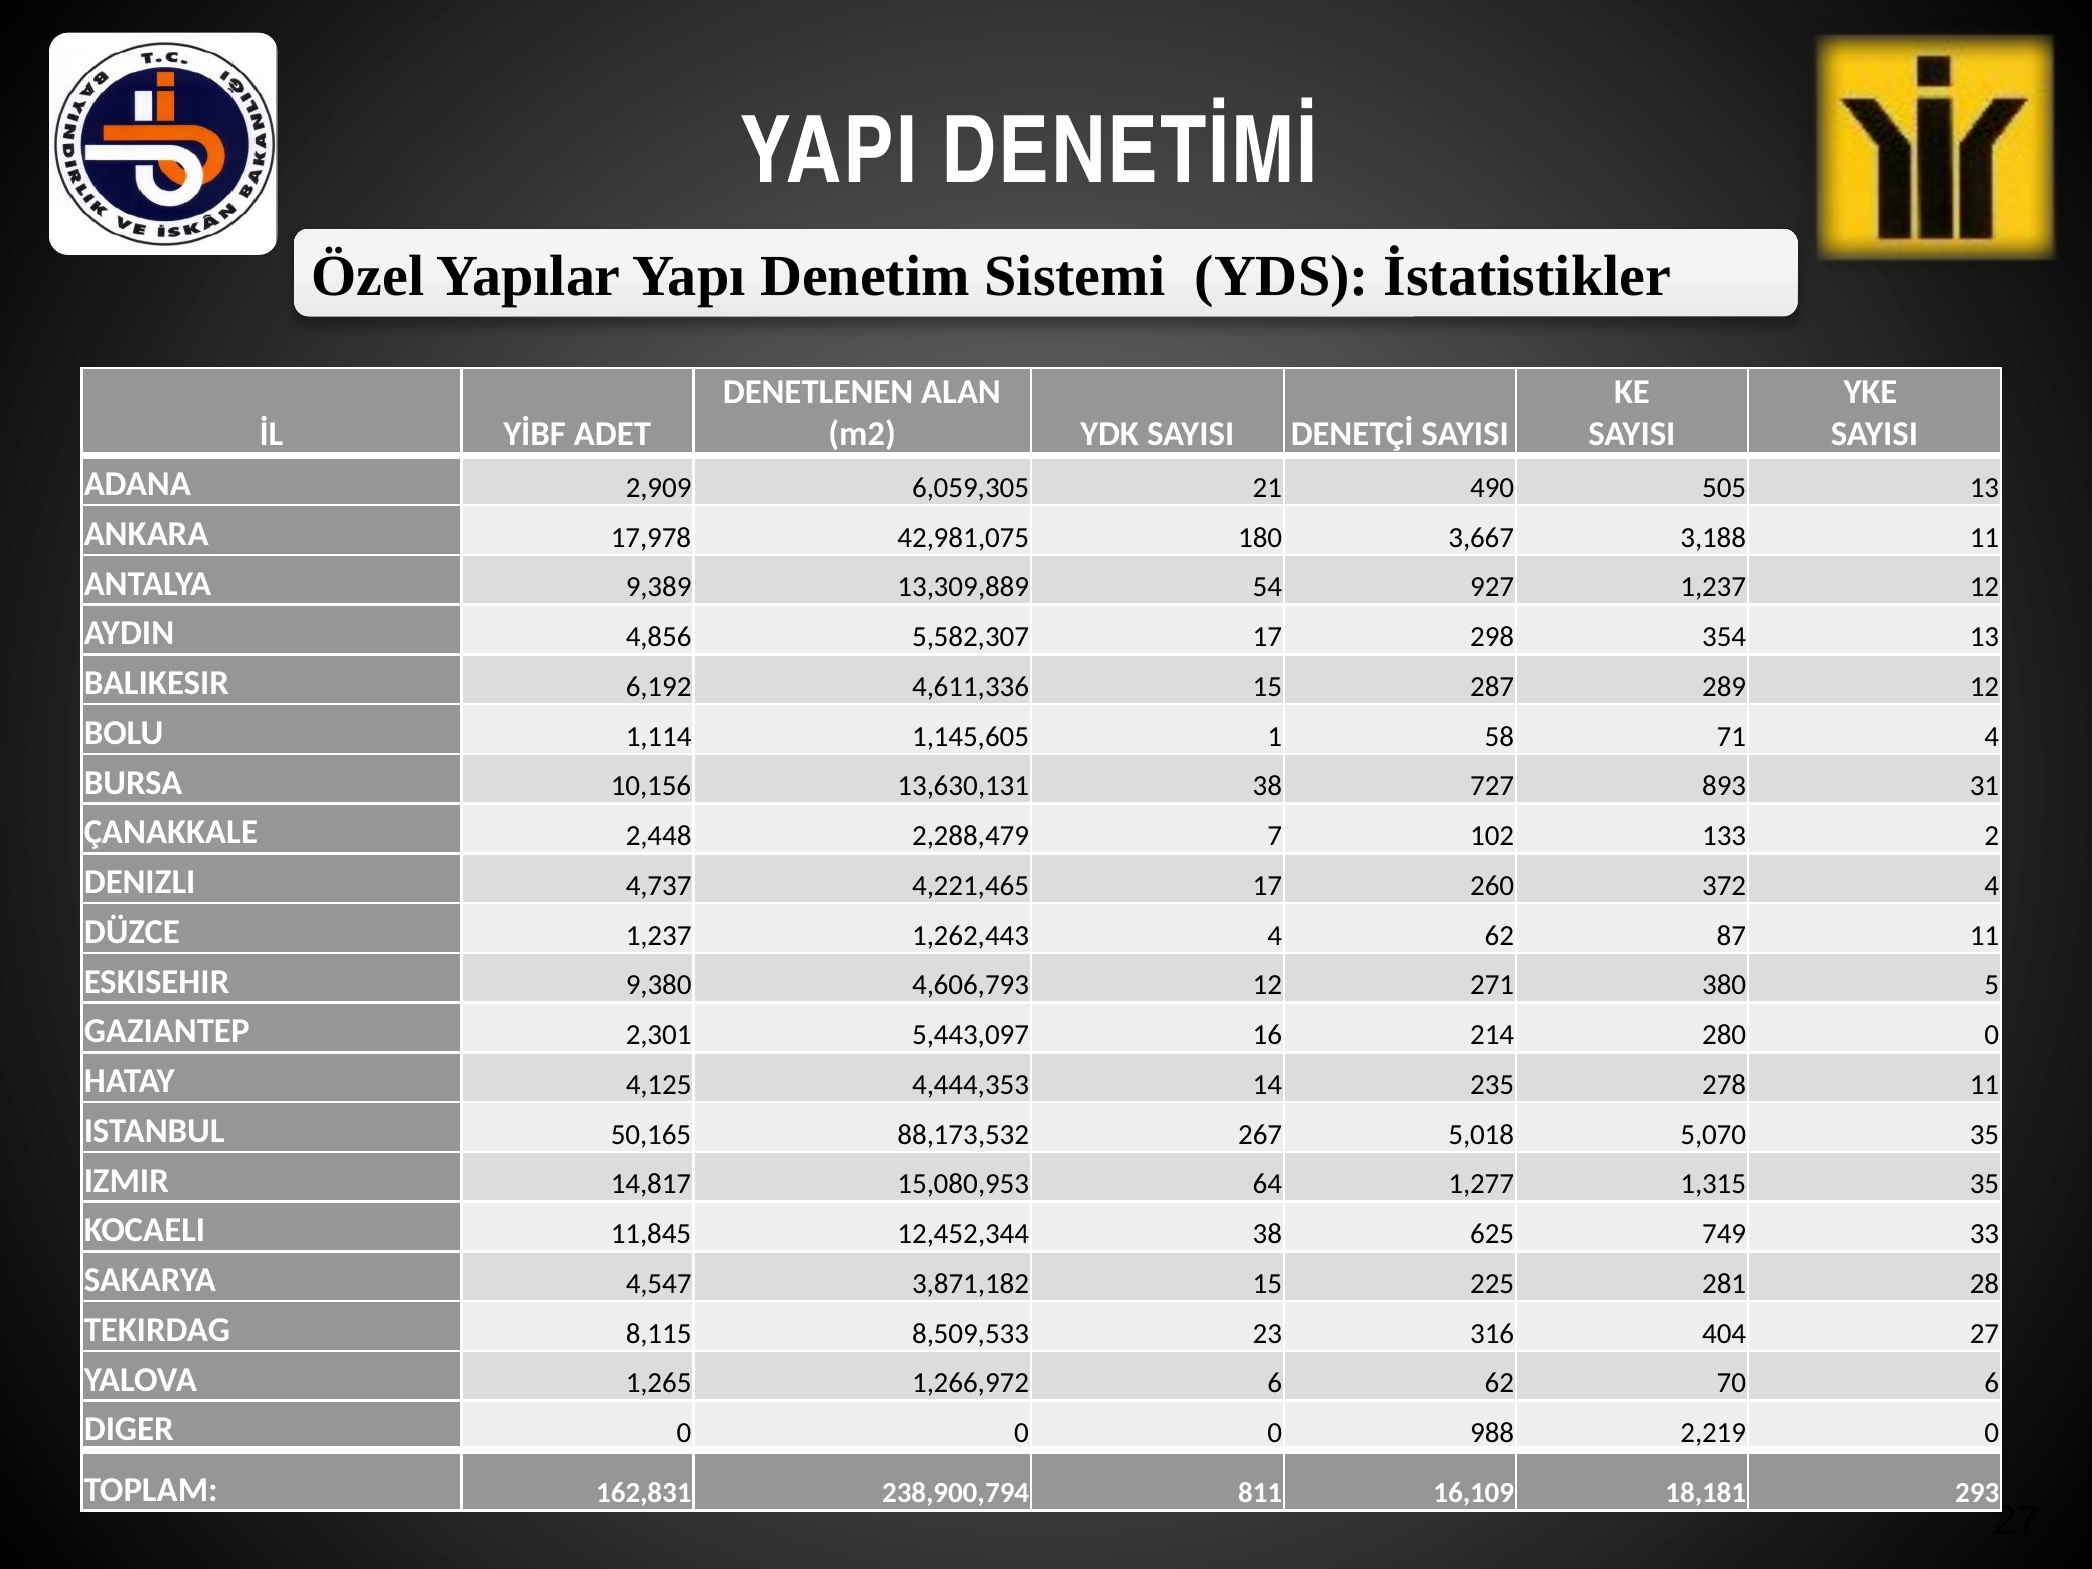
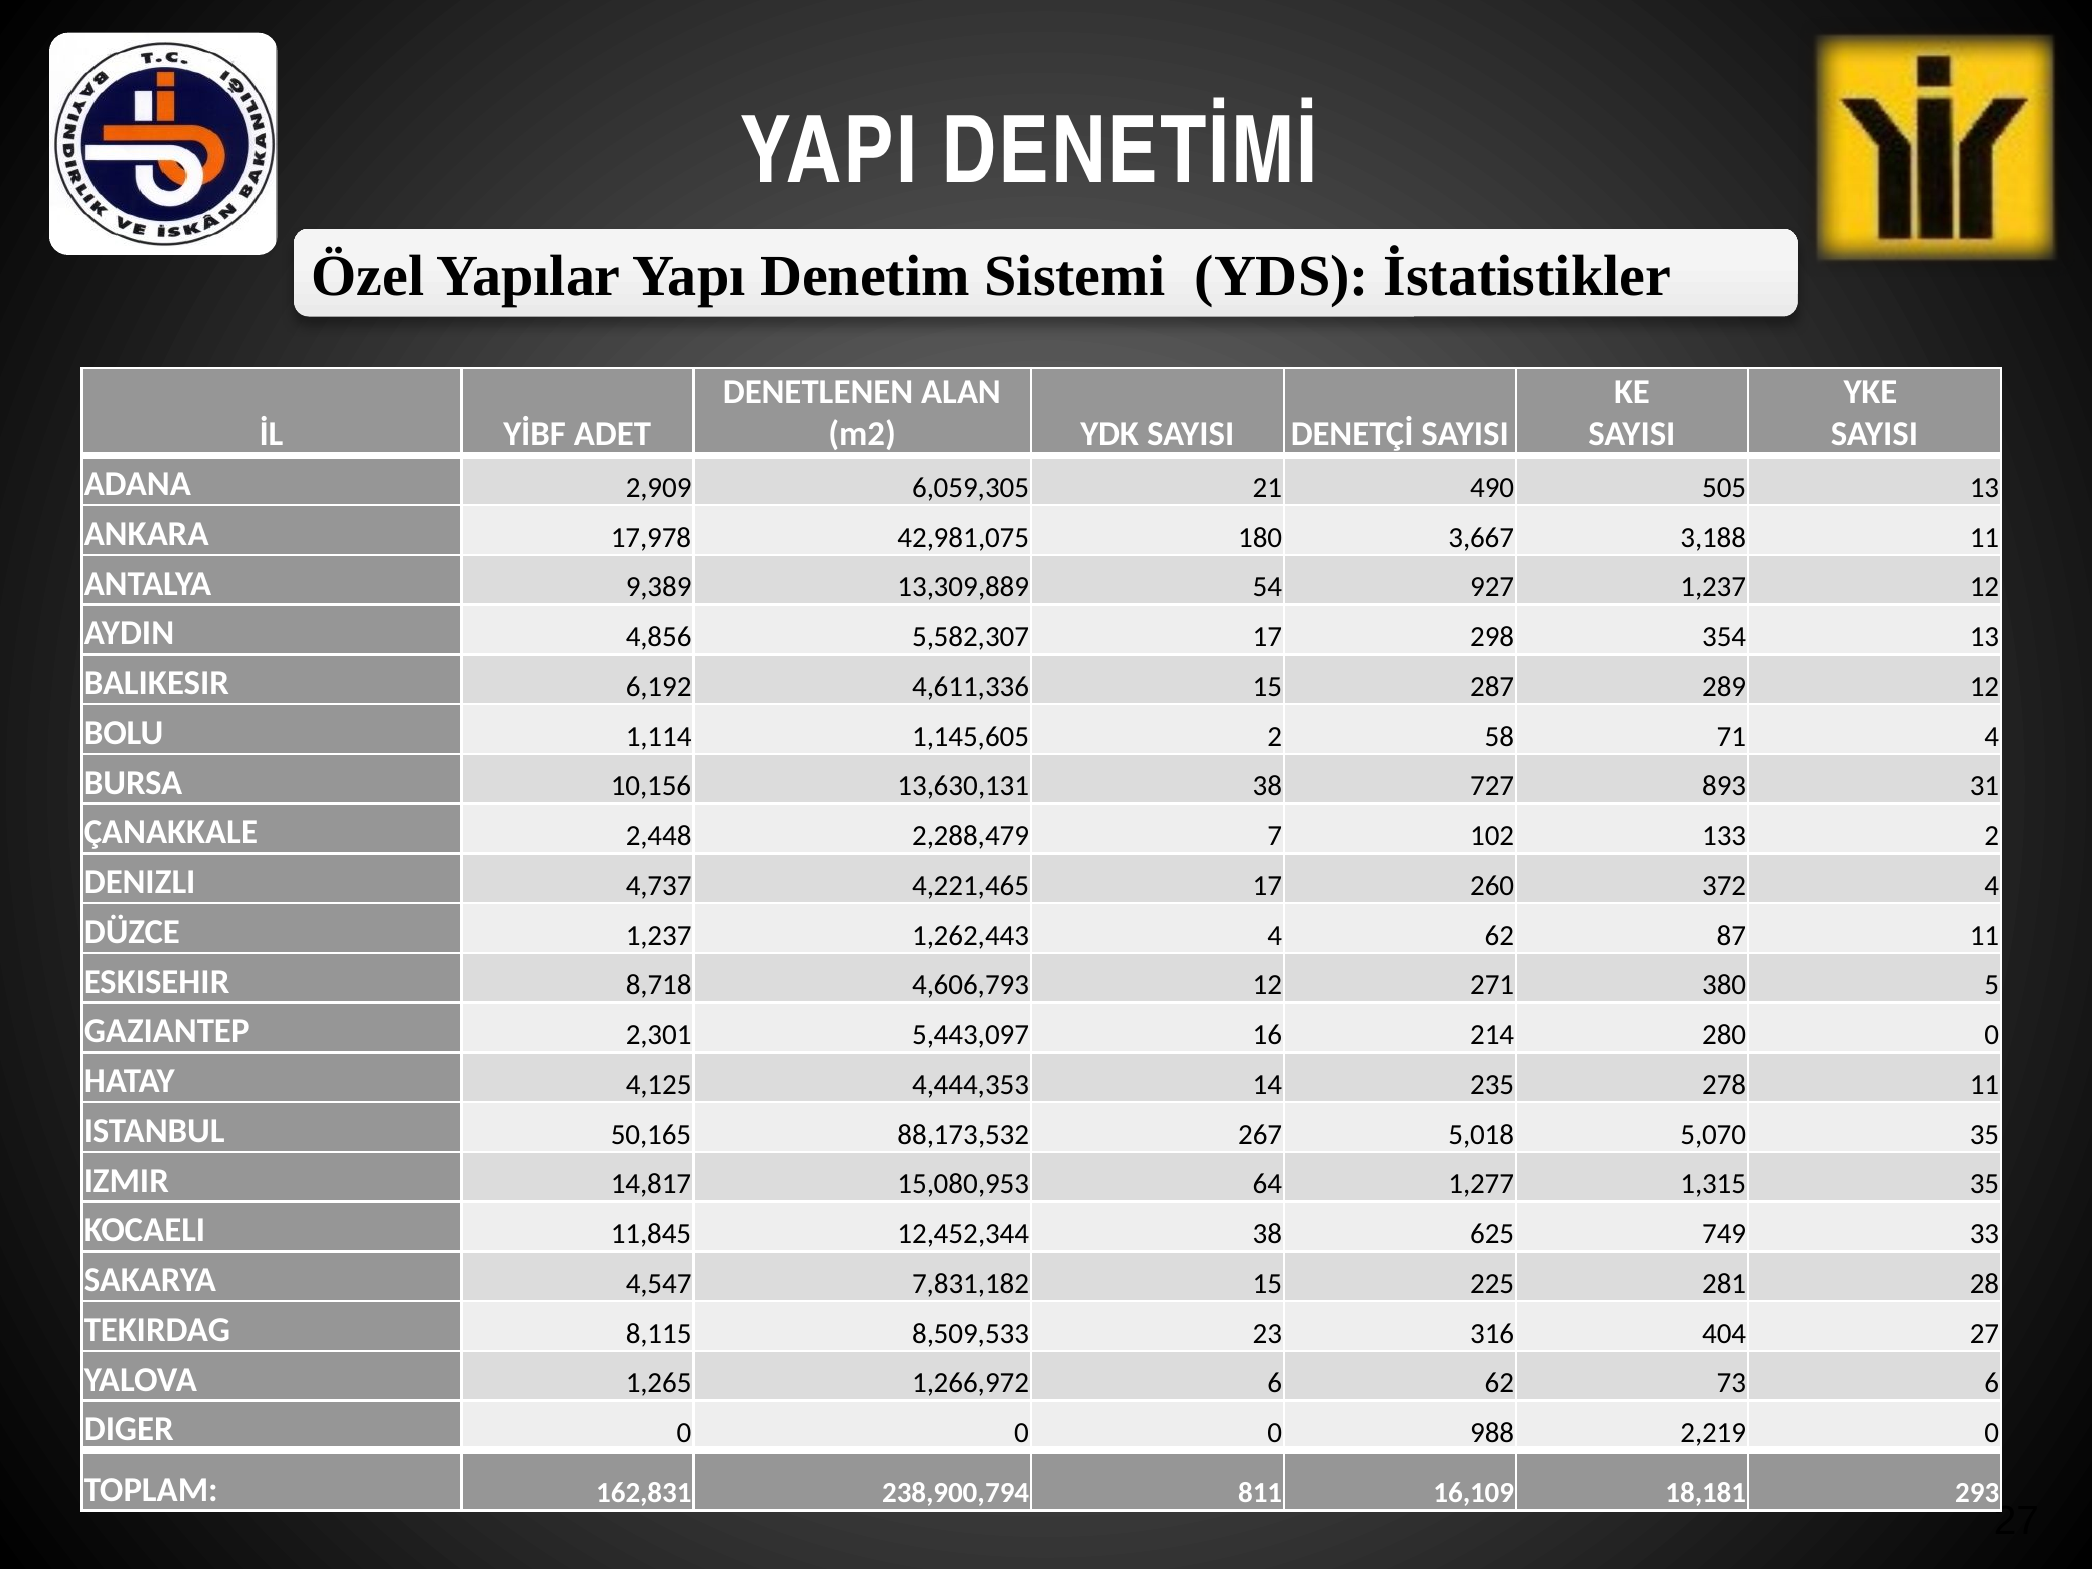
1,145,605 1: 1 -> 2
9,380: 9,380 -> 8,718
3,871,182: 3,871,182 -> 7,831,182
70: 70 -> 73
